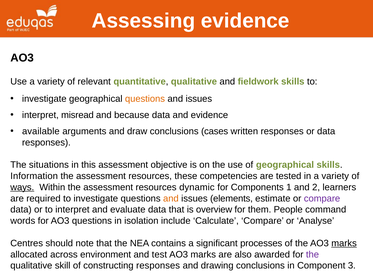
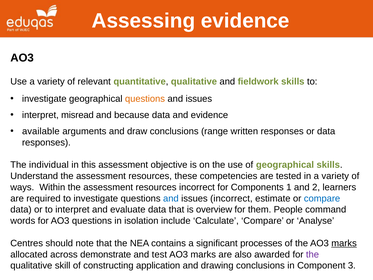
cases: cases -> range
situations: situations -> individual
Information: Information -> Understand
ways underline: present -> none
resources dynamic: dynamic -> incorrect
and at (171, 198) colour: orange -> blue
issues elements: elements -> incorrect
compare at (322, 198) colour: purple -> blue
environment: environment -> demonstrate
constructing responses: responses -> application
